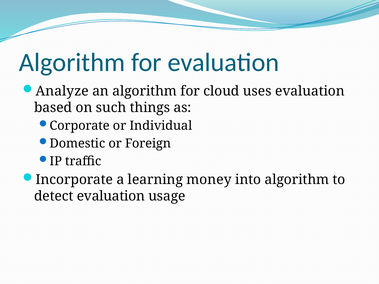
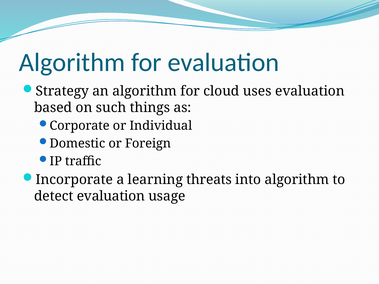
Analyze: Analyze -> Strategy
money: money -> threats
